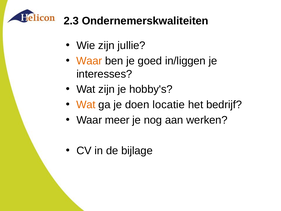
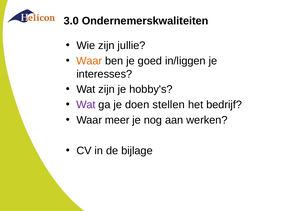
2.3: 2.3 -> 3.0
Wat at (86, 105) colour: orange -> purple
locatie: locatie -> stellen
